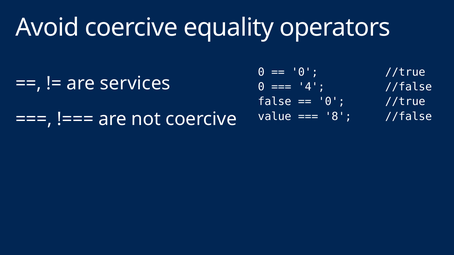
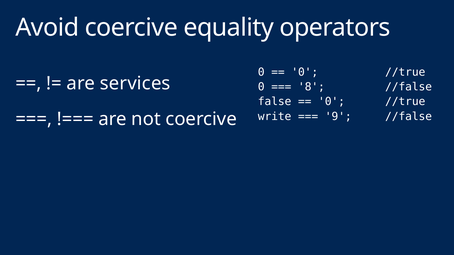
4: 4 -> 8
value: value -> write
8: 8 -> 9
